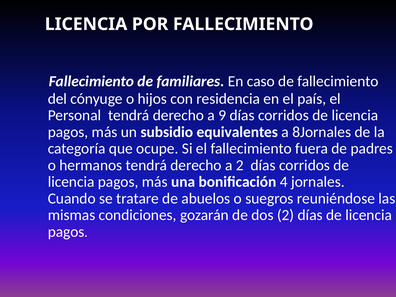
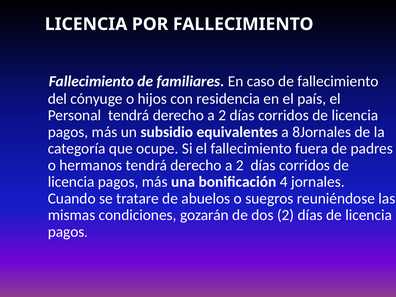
9 at (222, 115): 9 -> 2
